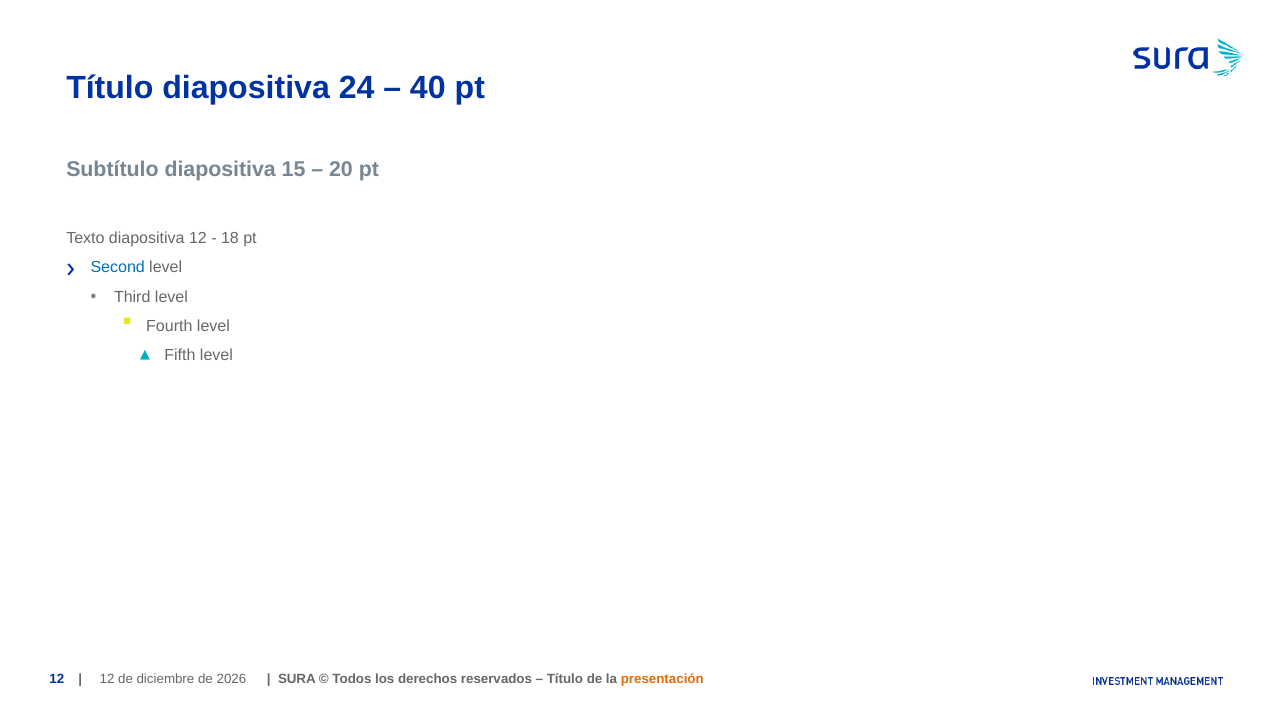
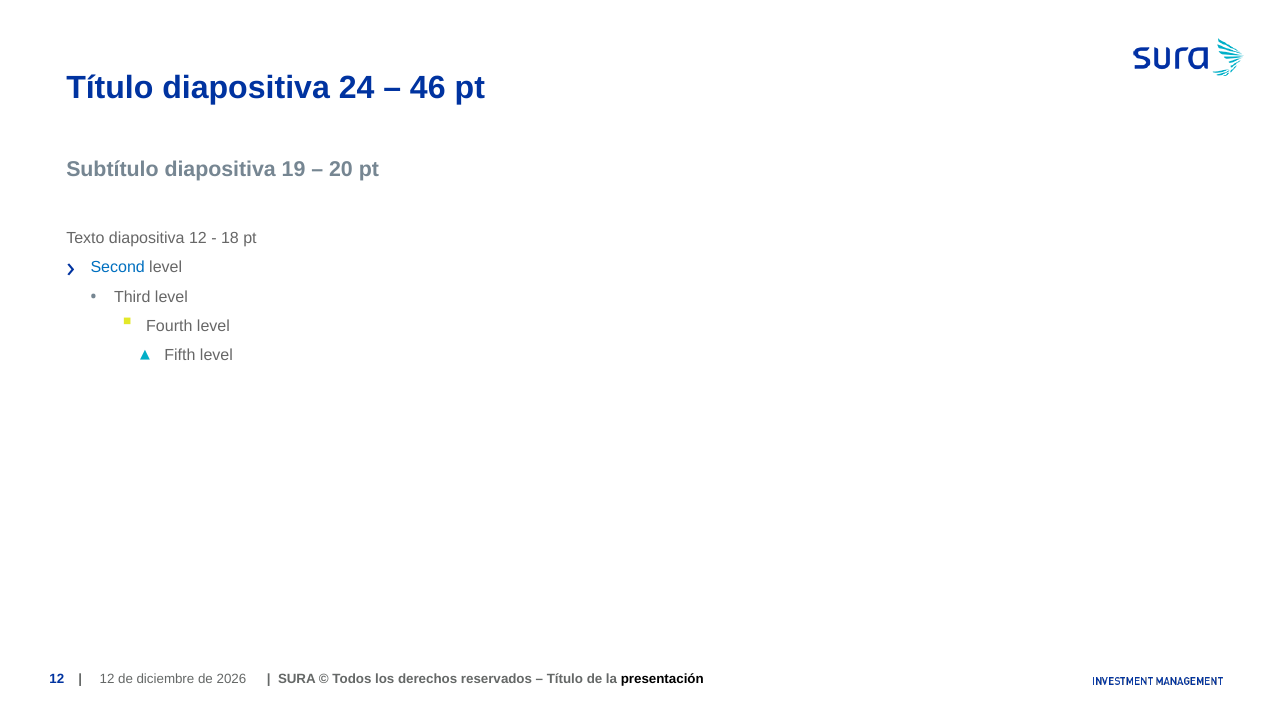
40: 40 -> 46
15: 15 -> 19
presentación colour: orange -> black
